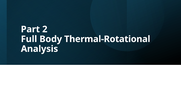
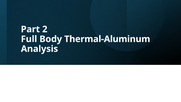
Thermal-Rotational: Thermal-Rotational -> Thermal-Aluminum
